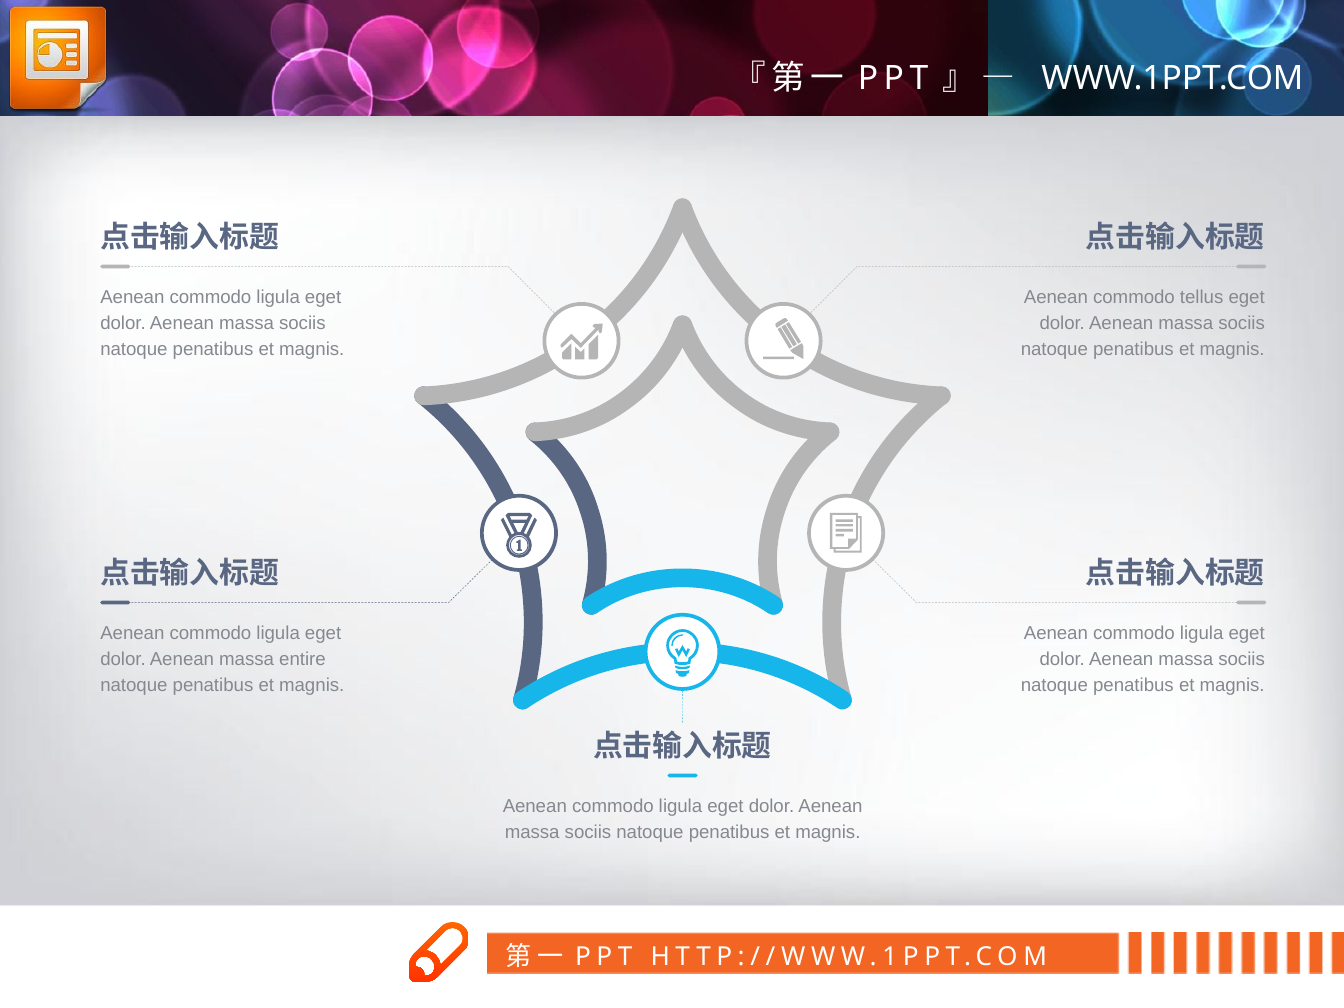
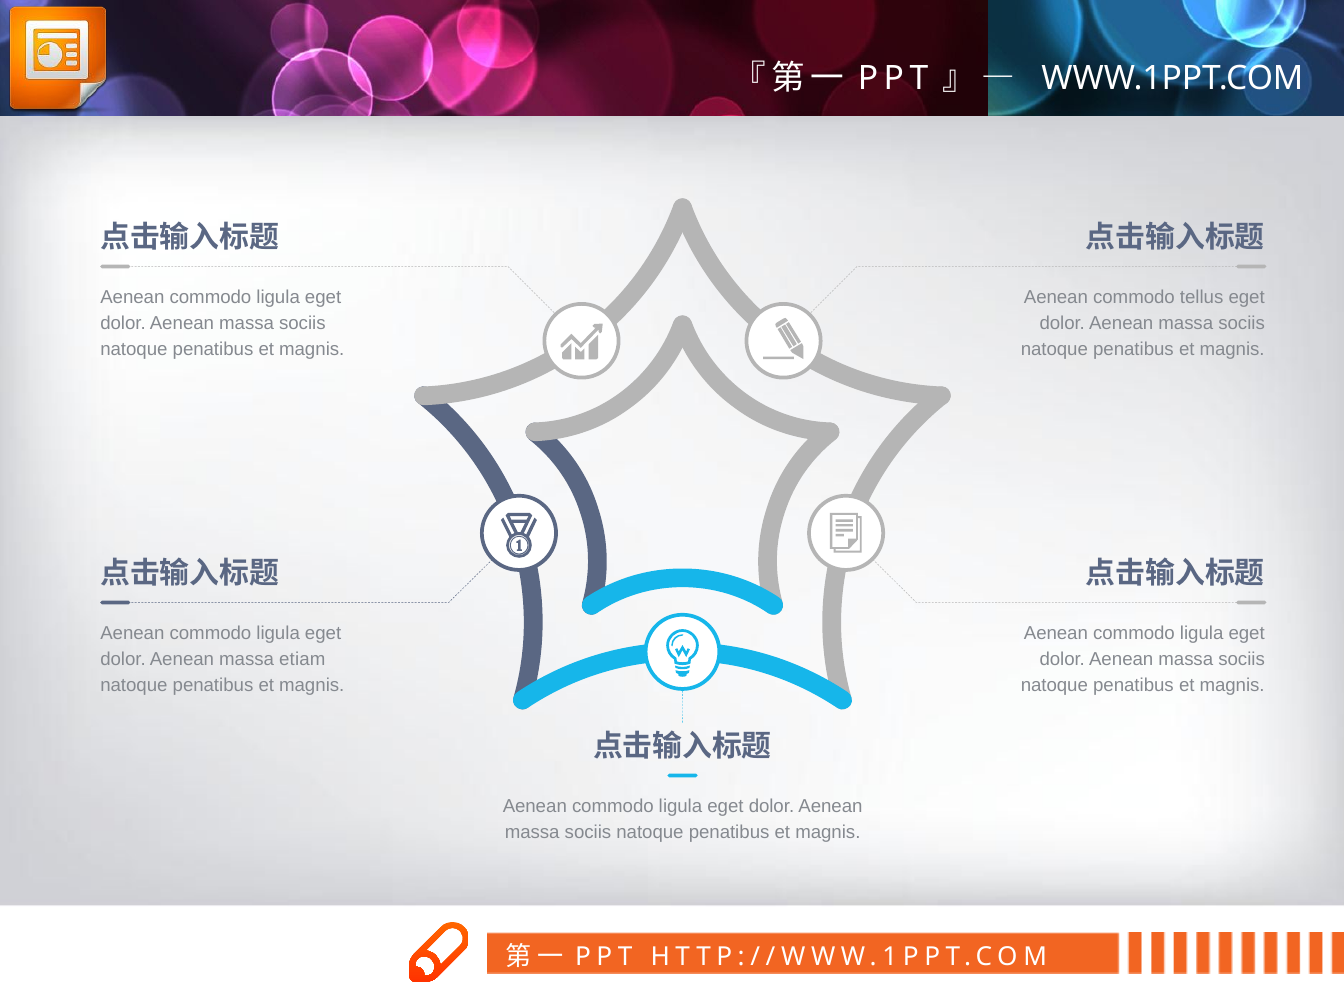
entire: entire -> etiam
